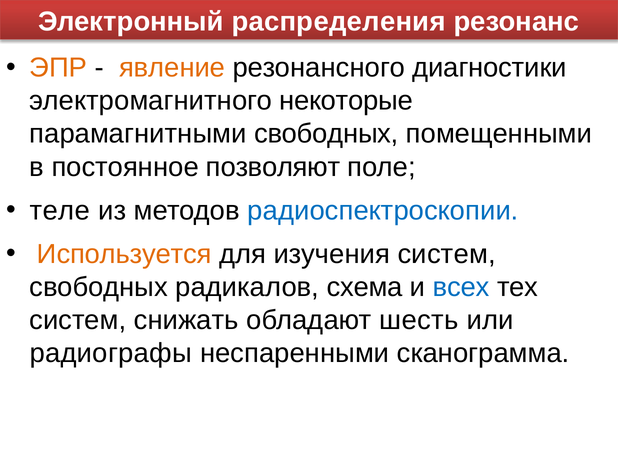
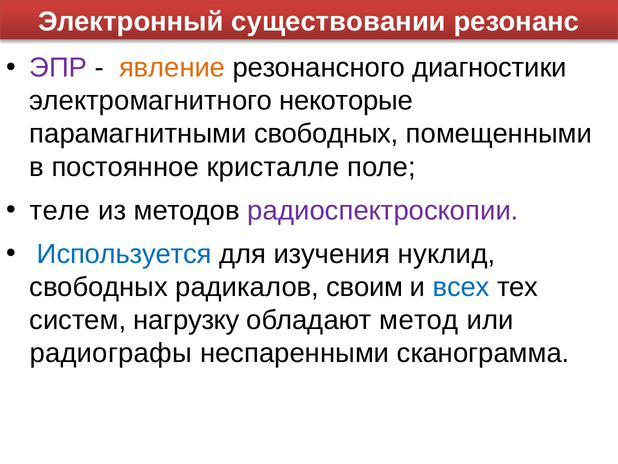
распределения: распределения -> существовании
ЭПР colour: orange -> purple
позволяют: позволяют -> кристалле
радиоспектроскопии colour: blue -> purple
Используется colour: orange -> blue
изучения систем: систем -> нуклид
схема: схема -> своим
снижать: снижать -> нагрузку
шесть: шесть -> метод
